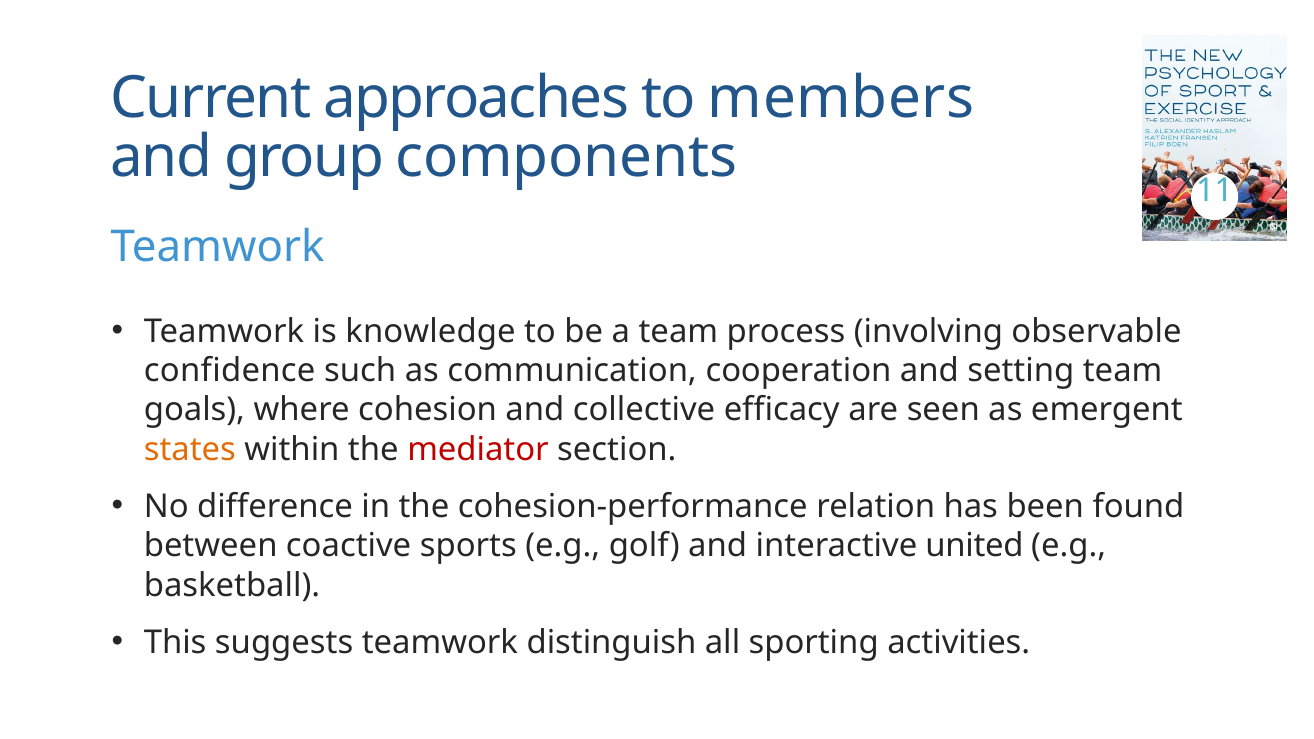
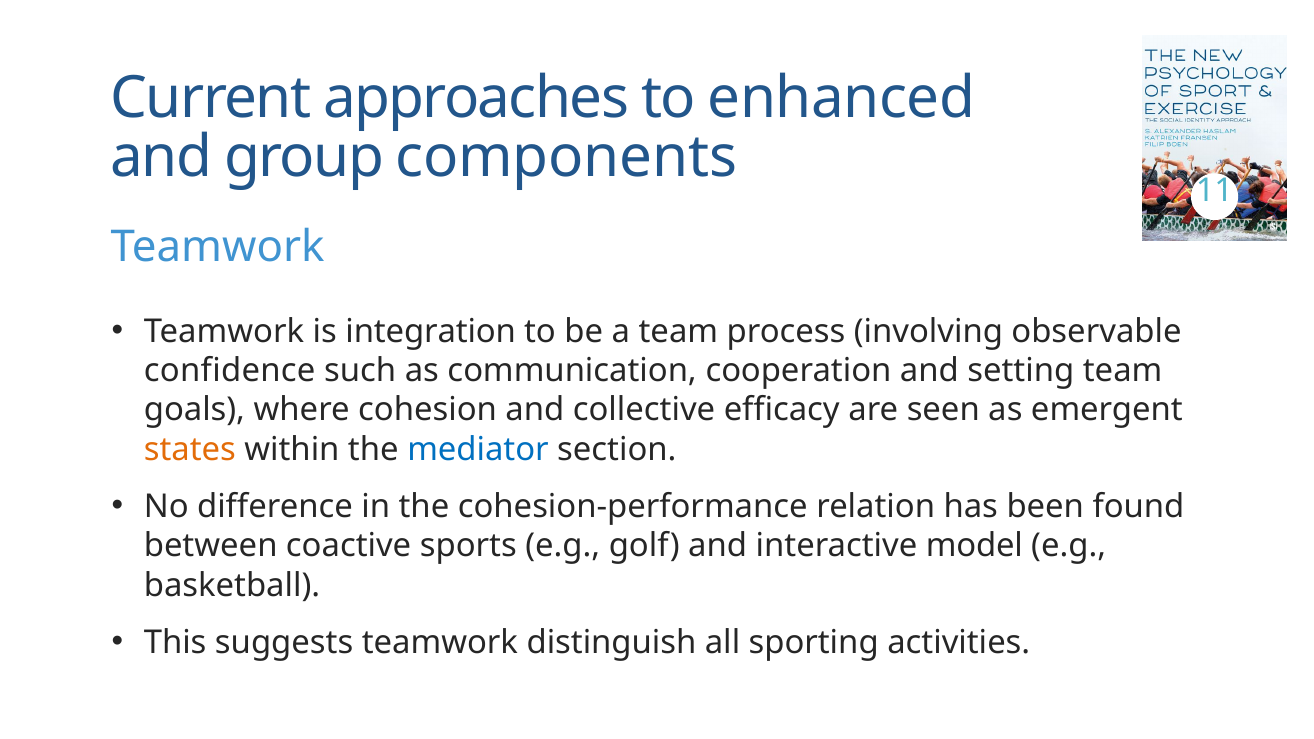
members: members -> enhanced
knowledge: knowledge -> integration
mediator colour: red -> blue
united: united -> model
